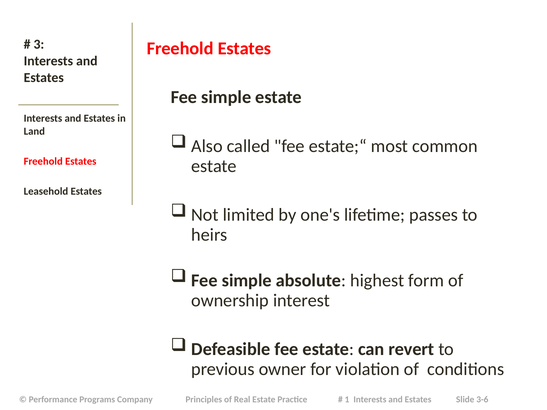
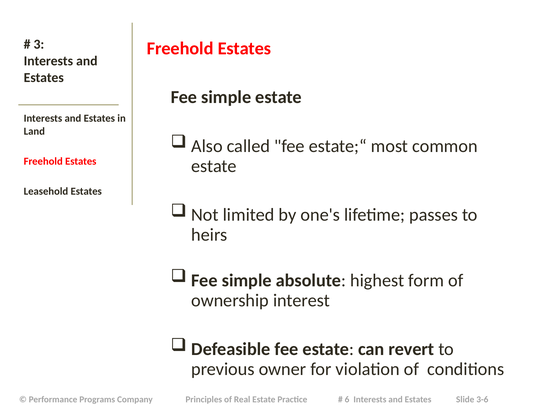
1: 1 -> 6
